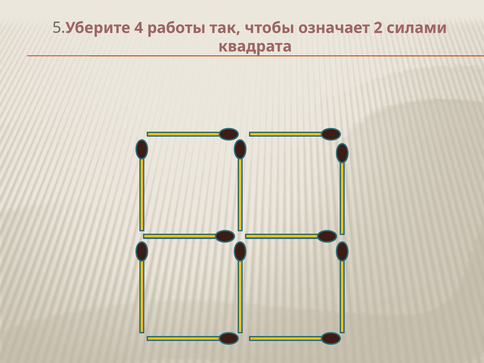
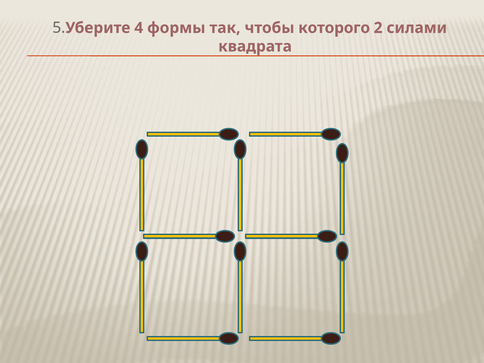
работы: работы -> формы
означает: означает -> которого
